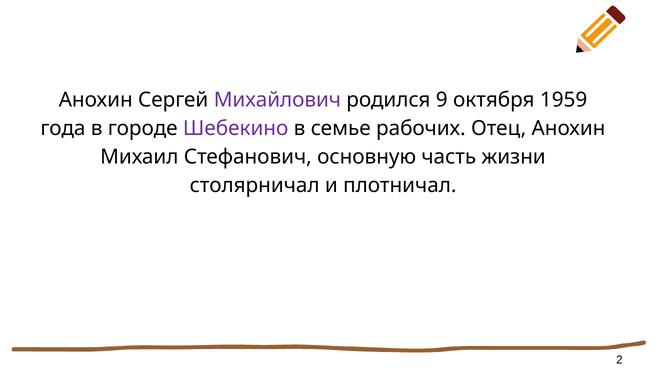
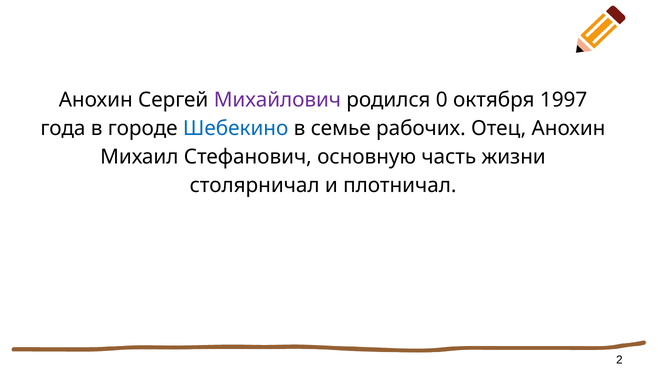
9: 9 -> 0
1959: 1959 -> 1997
Шебекино colour: purple -> blue
